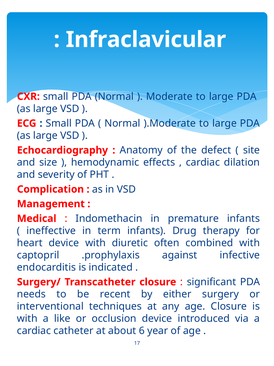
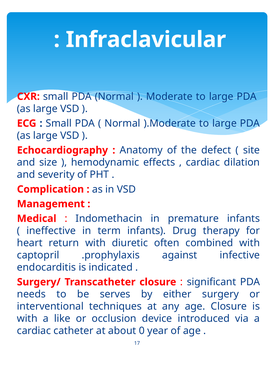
heart device: device -> return
recent: recent -> serves
6: 6 -> 0
